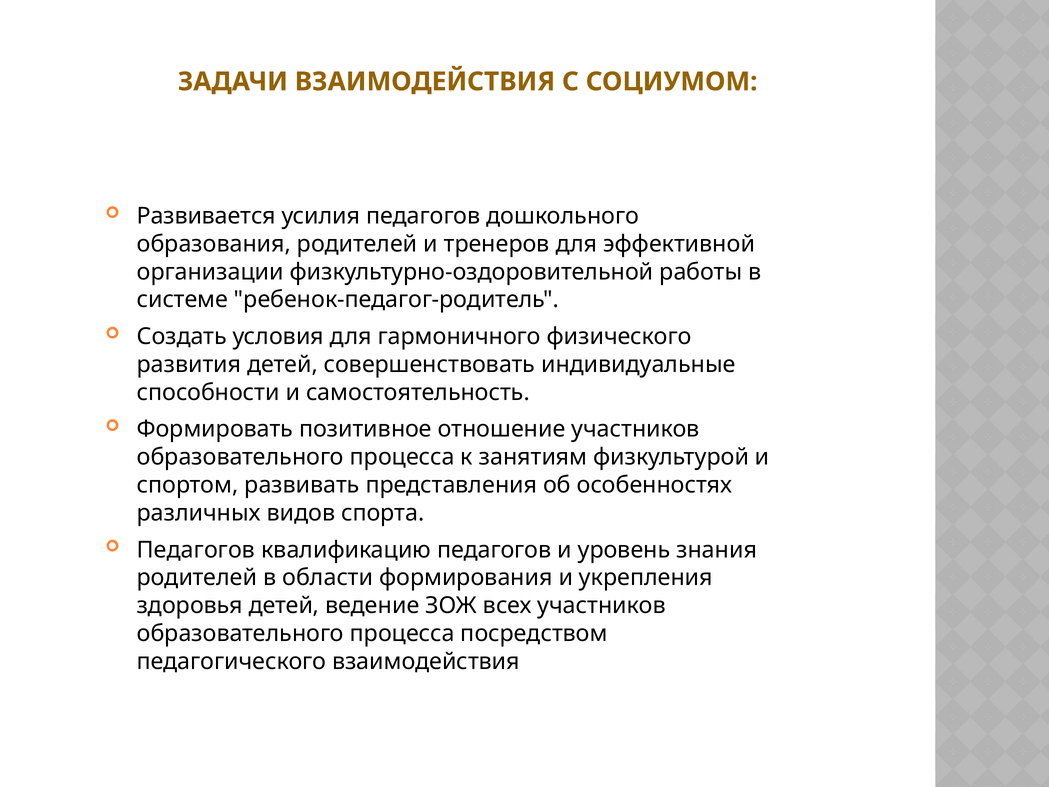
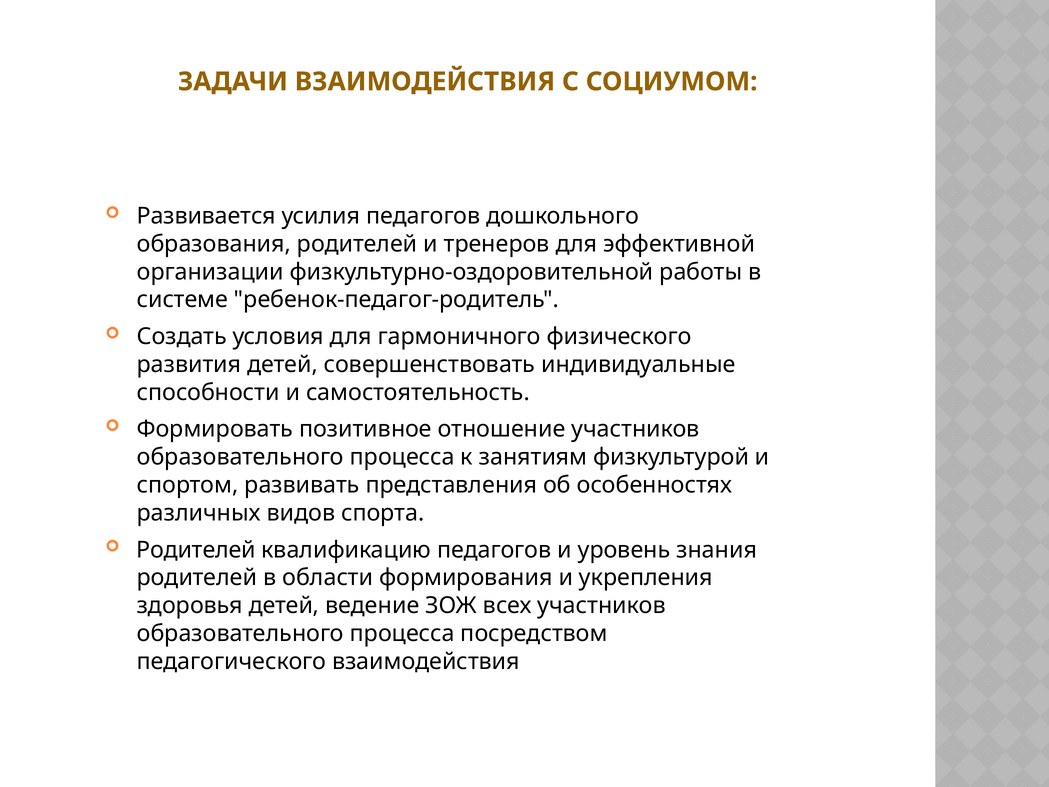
Педагогов at (196, 550): Педагогов -> Родителей
